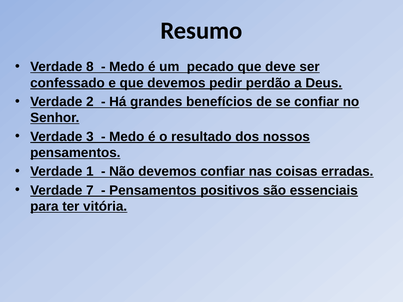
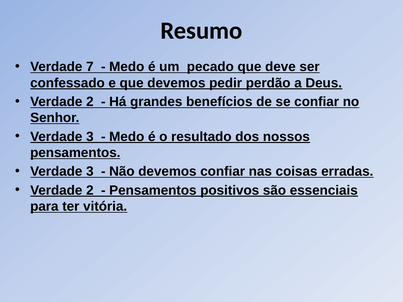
8: 8 -> 7
1 at (90, 172): 1 -> 3
7 at (90, 190): 7 -> 2
